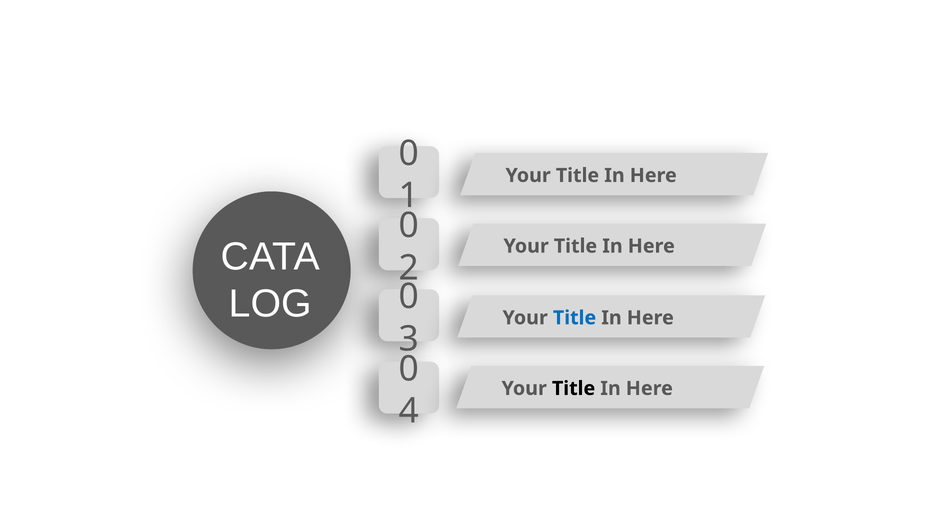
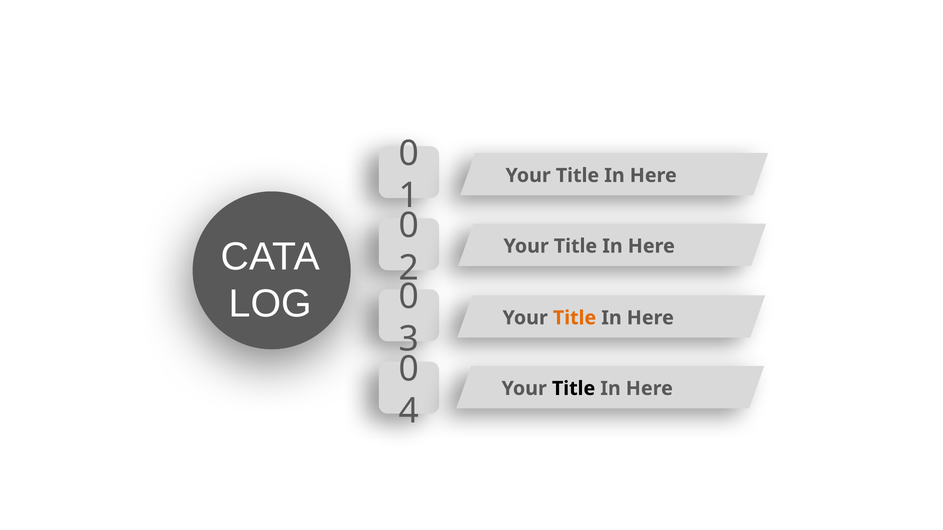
Title at (575, 318) colour: blue -> orange
